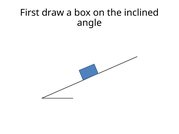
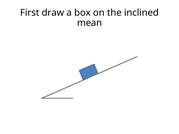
angle: angle -> mean
